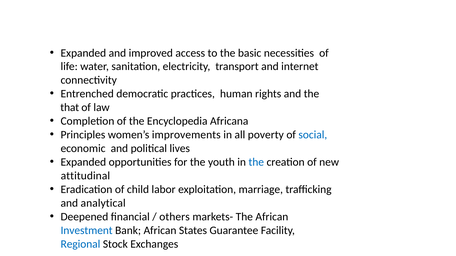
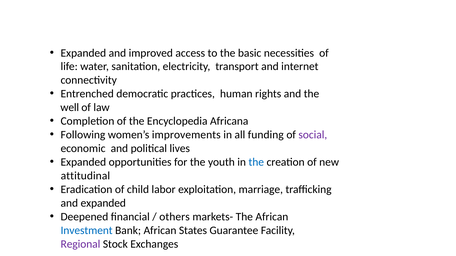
that: that -> well
Principles: Principles -> Following
poverty: poverty -> funding
social colour: blue -> purple
and analytical: analytical -> expanded
Regional colour: blue -> purple
